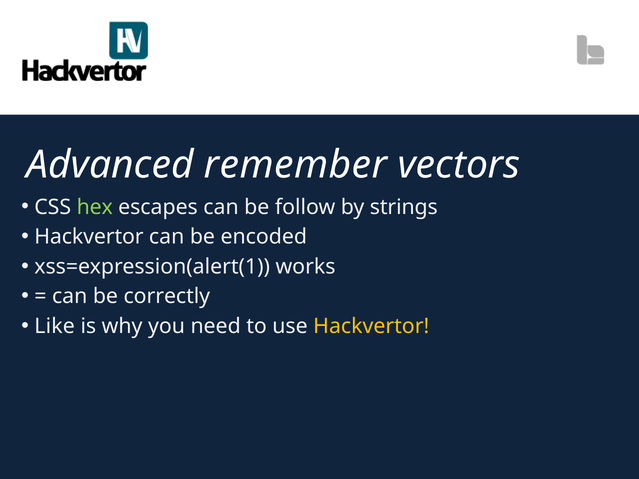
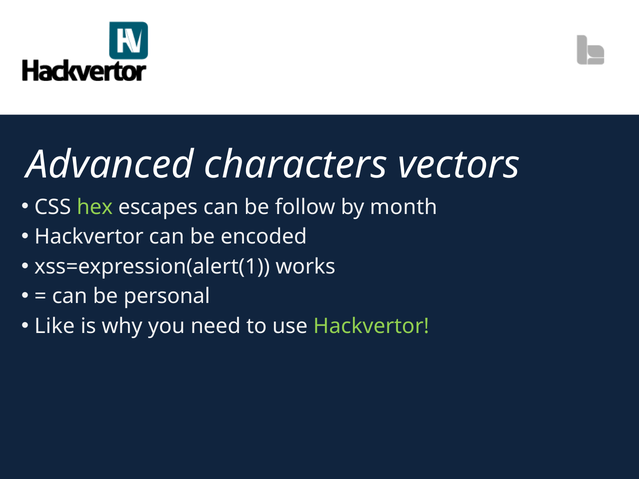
remember: remember -> characters
strings: strings -> month
correctly: correctly -> personal
Hackvertor at (371, 326) colour: yellow -> light green
